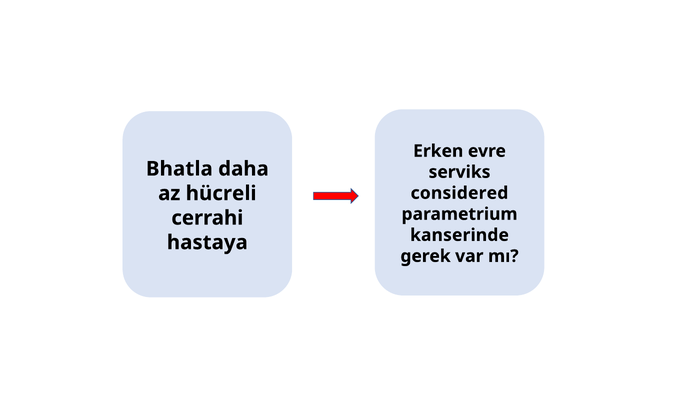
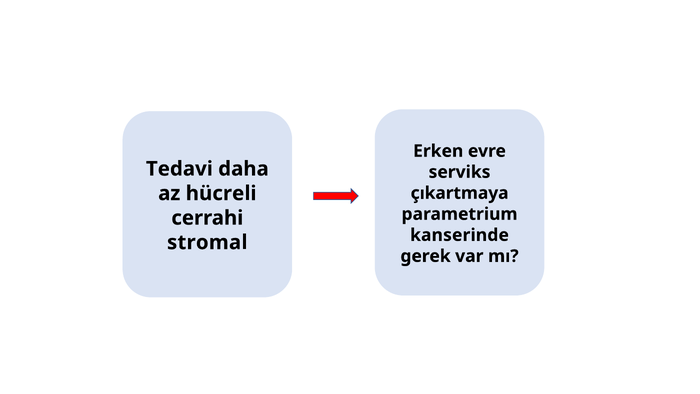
Bhatla: Bhatla -> Tedavi
considered: considered -> çıkartmaya
hastaya: hastaya -> stromal
